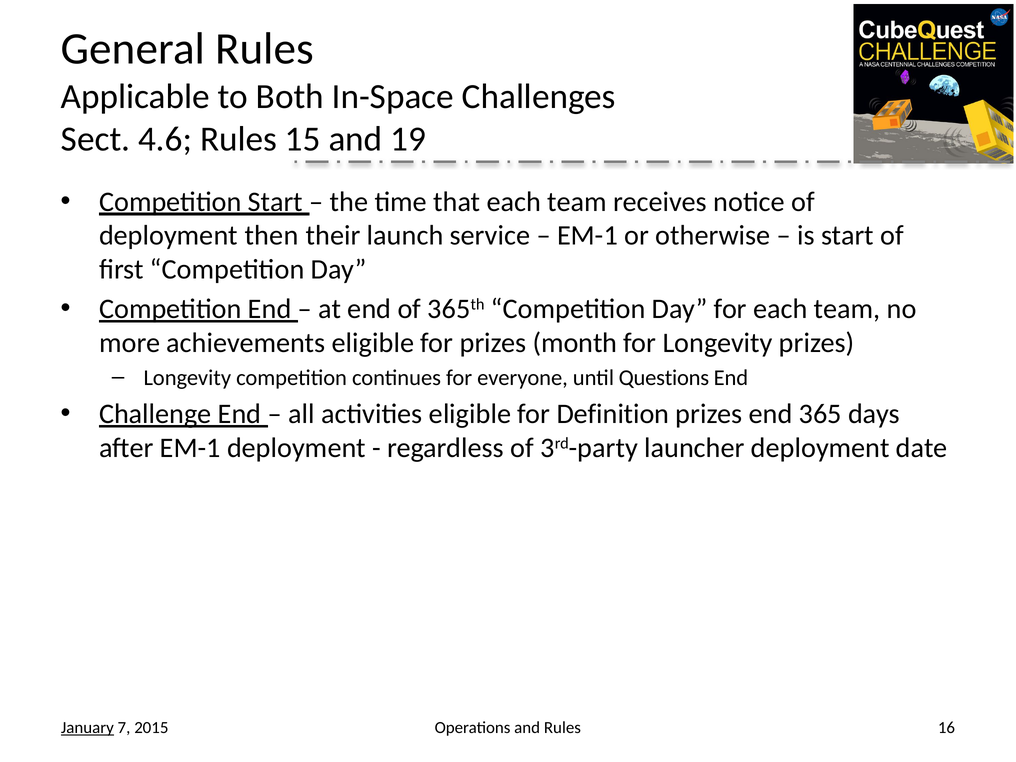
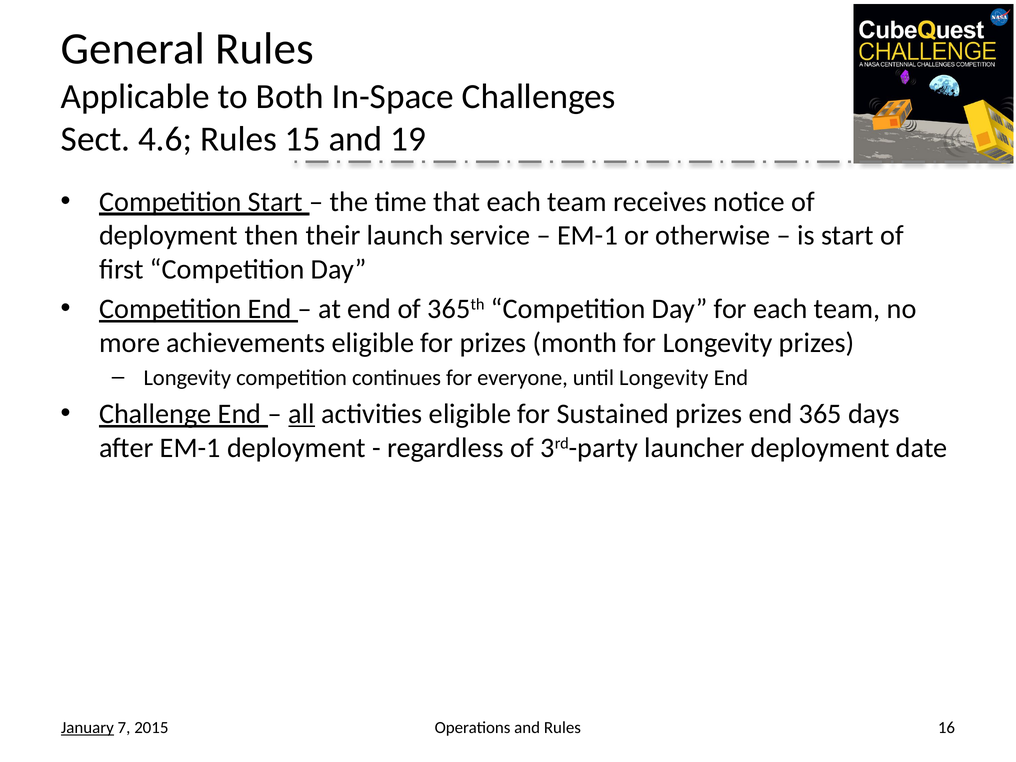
until Questions: Questions -> Longevity
all underline: none -> present
Definition: Definition -> Sustained
